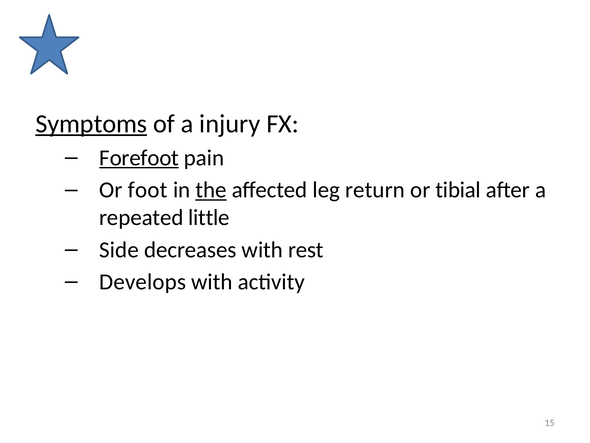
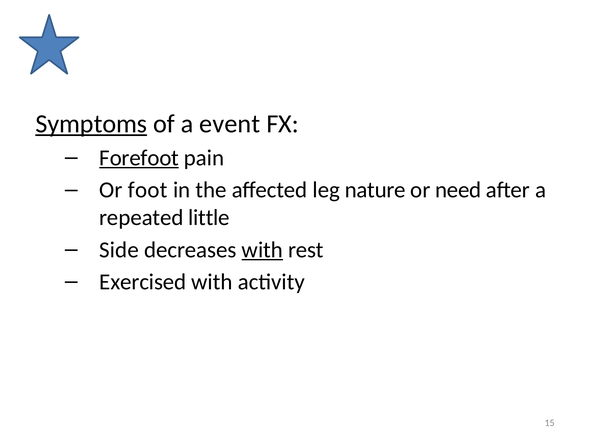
injury: injury -> event
the underline: present -> none
return: return -> nature
tibial: tibial -> need
with at (262, 249) underline: none -> present
Develops: Develops -> Exercised
